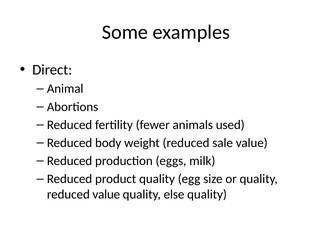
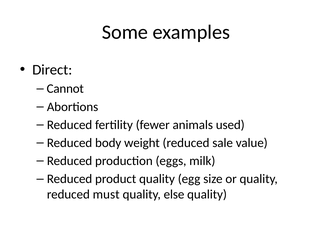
Animal: Animal -> Cannot
reduced value: value -> must
